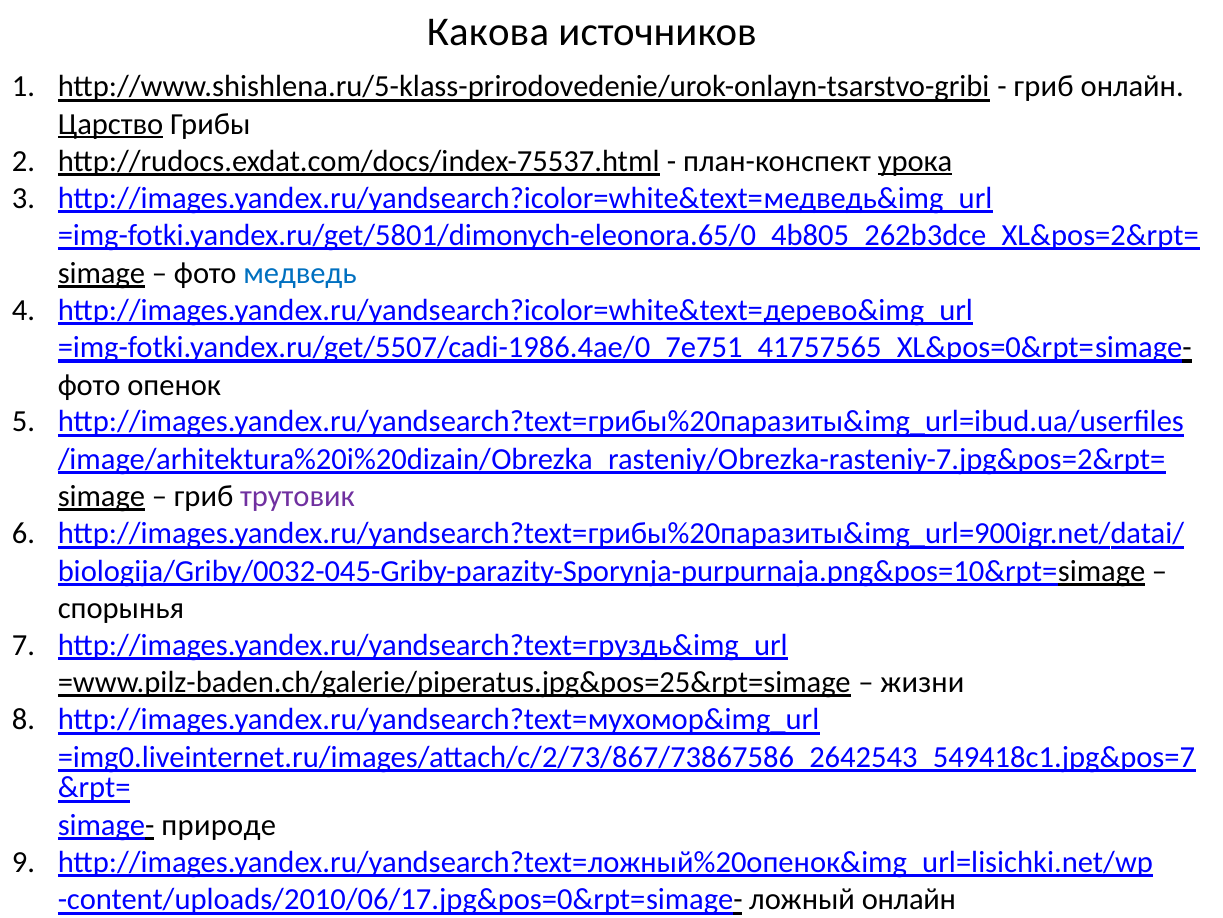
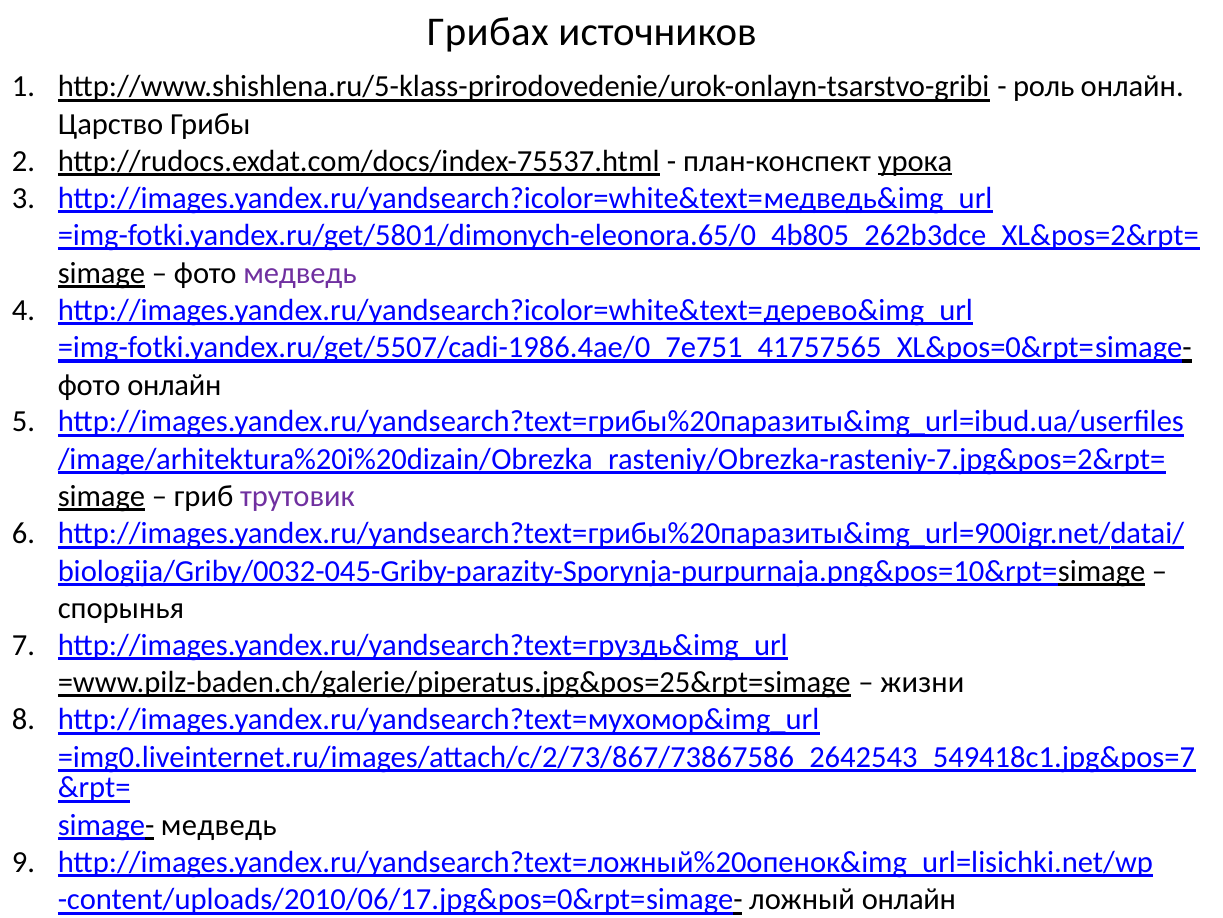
Какова at (488, 32): Какова -> Грибах
гриб at (1044, 87): гриб -> роль
Царство underline: present -> none
медведь at (300, 273) colour: blue -> purple
фото опенок: опенок -> онлайн
природе at (219, 824): природе -> медведь
